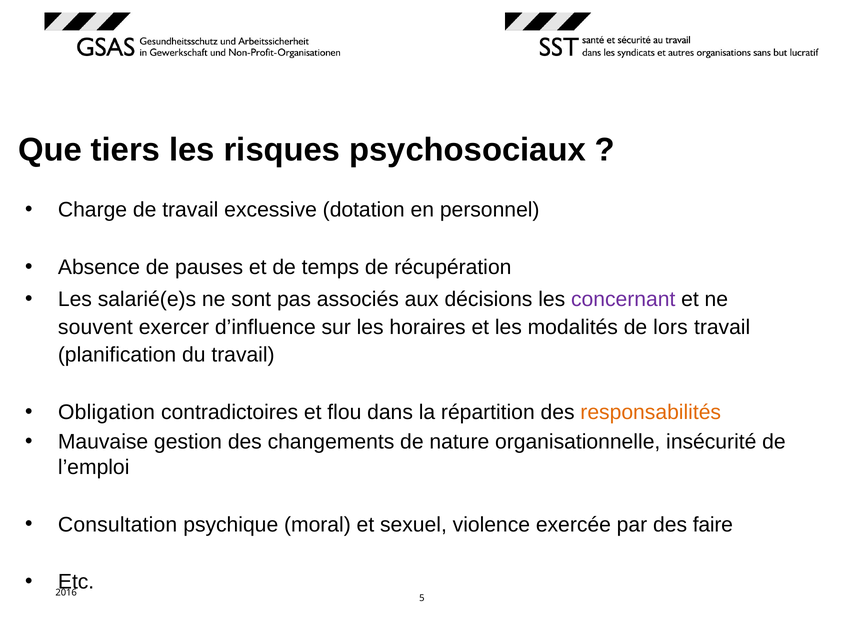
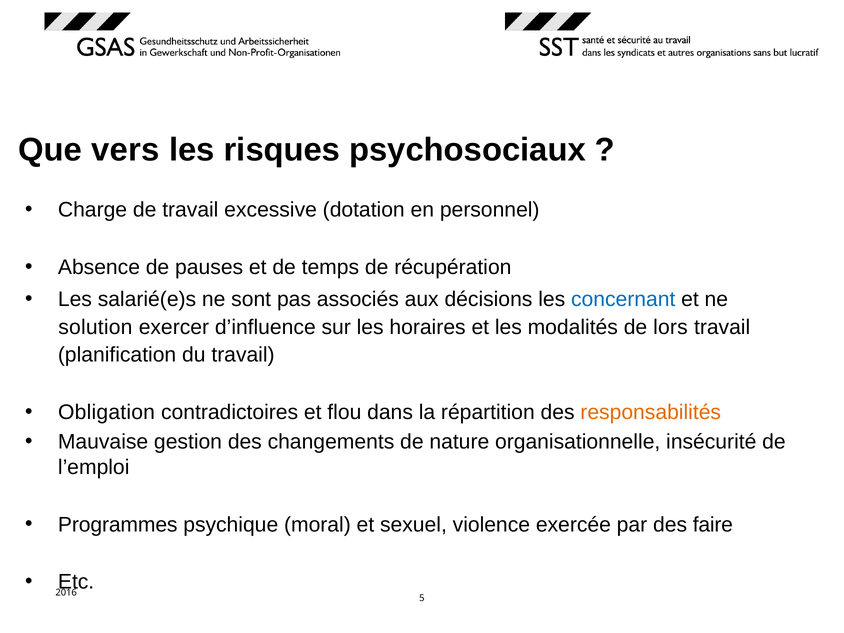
tiers: tiers -> vers
concernant colour: purple -> blue
souvent: souvent -> solution
Consultation: Consultation -> Programmes
